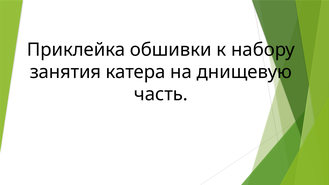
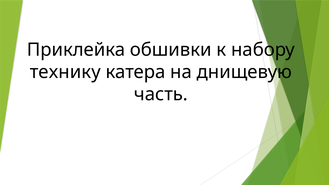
занятия: занятия -> технику
